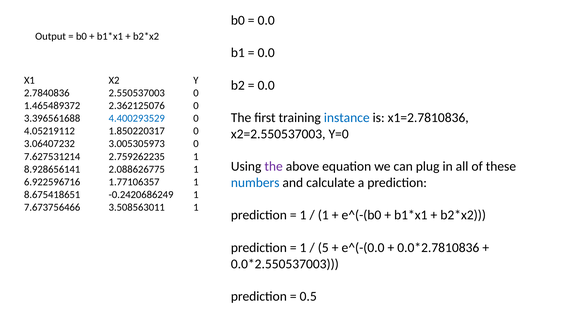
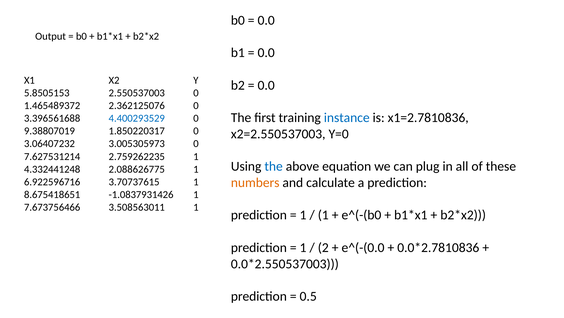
2.7840836: 2.7840836 -> 5.8505153
4.05219112: 4.05219112 -> 9.38807019
the at (274, 166) colour: purple -> blue
8.928656141: 8.928656141 -> 4.332441248
numbers colour: blue -> orange
1.77106357: 1.77106357 -> 3.70737615
-0.2420686249: -0.2420686249 -> -1.0837931426
5: 5 -> 2
